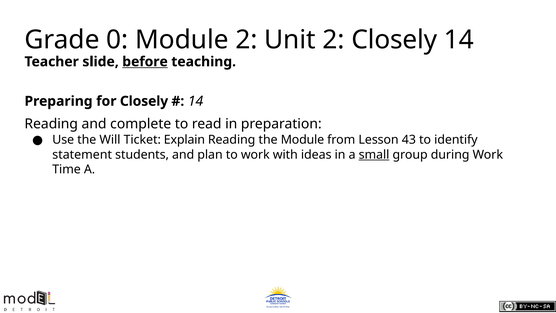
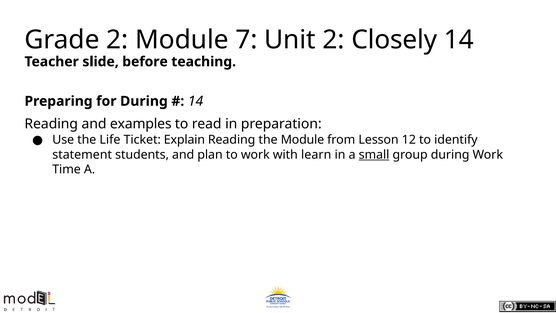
Grade 0: 0 -> 2
Module 2: 2 -> 7
before underline: present -> none
for Closely: Closely -> During
complete: complete -> examples
Will: Will -> Life
43: 43 -> 12
ideas: ideas -> learn
